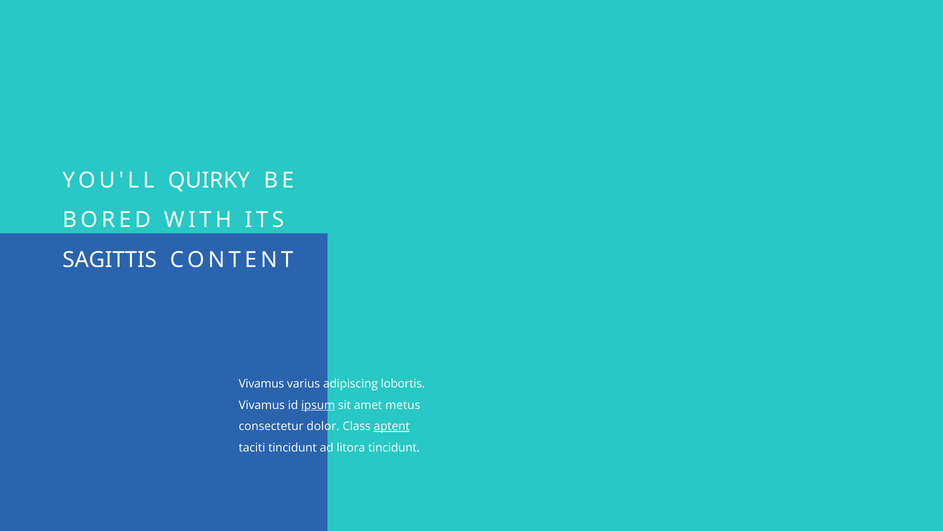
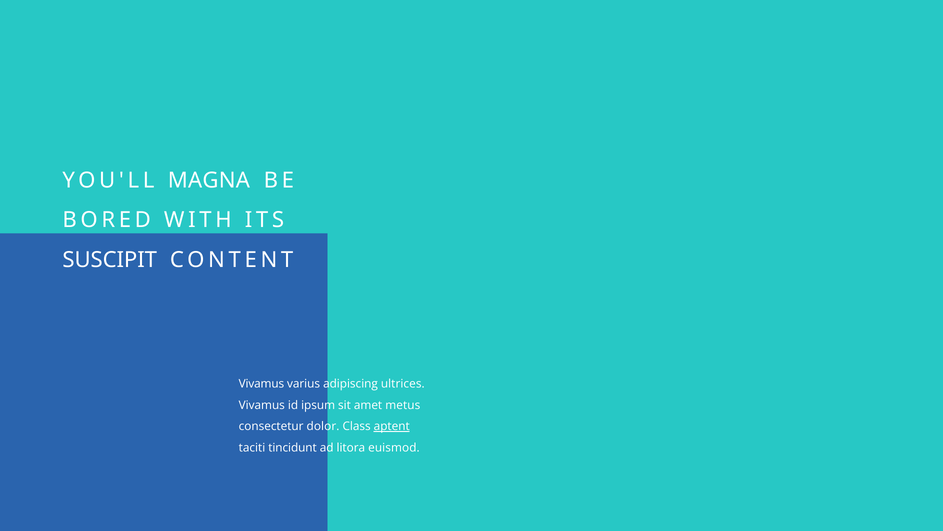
QUIRKY: QUIRKY -> MAGNA
SAGITTIS: SAGITTIS -> SUSCIPIT
lobortis: lobortis -> ultrices
ipsum underline: present -> none
litora tincidunt: tincidunt -> euismod
